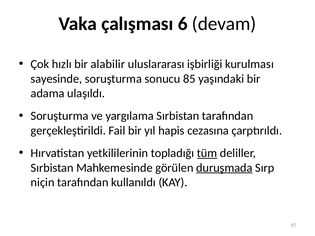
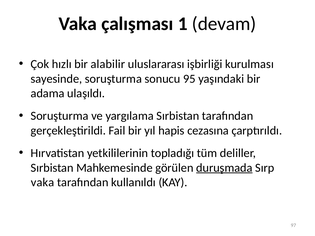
6: 6 -> 1
85: 85 -> 95
tüm underline: present -> none
niçin at (43, 183): niçin -> vaka
